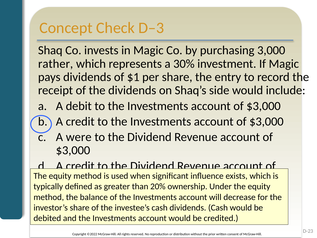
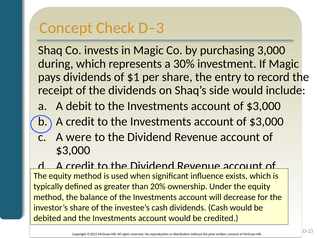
rather: rather -> during
